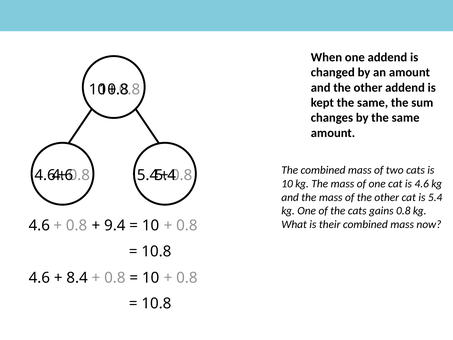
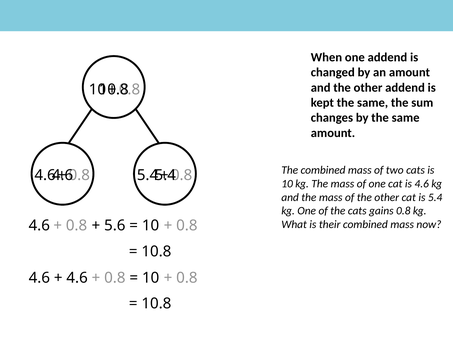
9.4: 9.4 -> 5.6
8.4 at (77, 278): 8.4 -> 4.6
